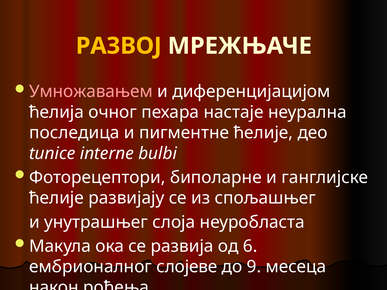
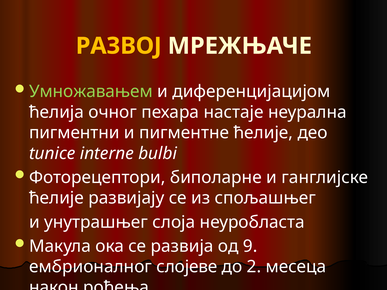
Умножавањем colour: pink -> light green
последица: последица -> пигментни
6: 6 -> 9
9: 9 -> 2
